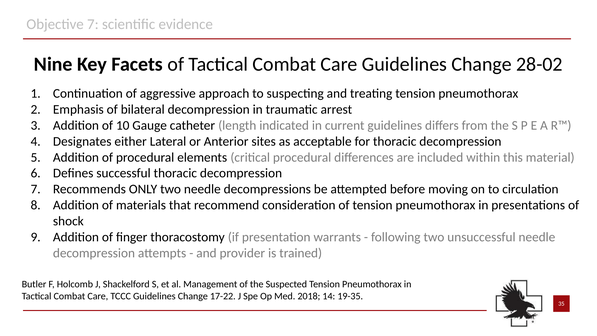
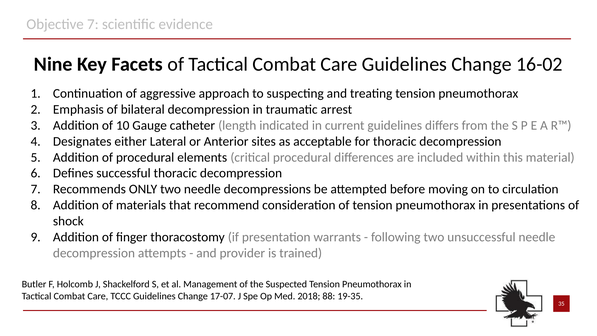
28-02: 28-02 -> 16-02
17-22: 17-22 -> 17-07
14: 14 -> 88
